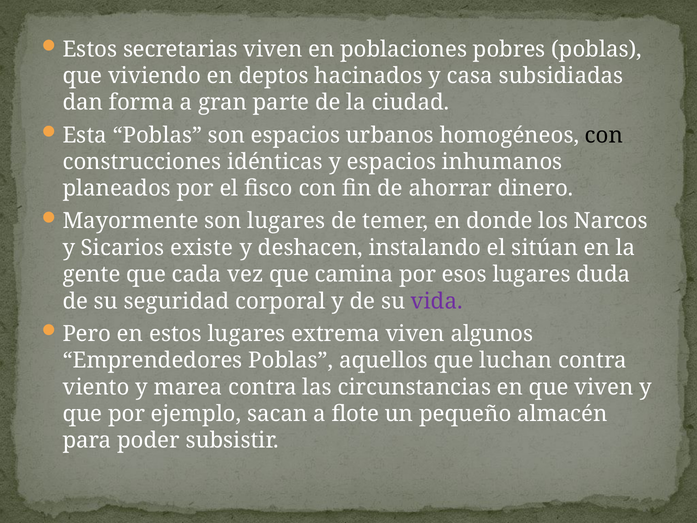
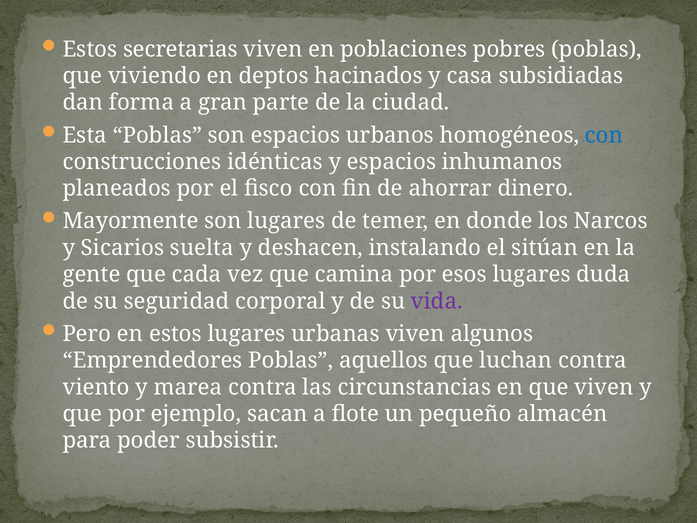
con at (604, 135) colour: black -> blue
existe: existe -> suelta
extrema: extrema -> urbanas
